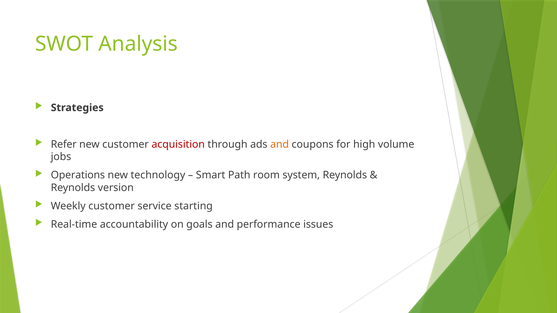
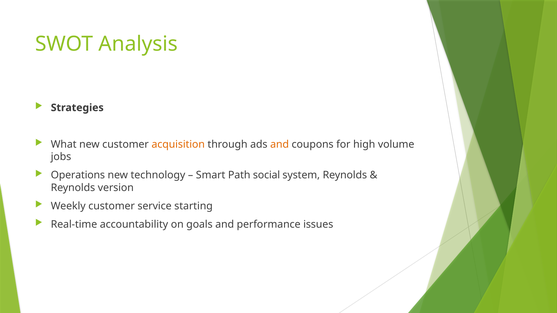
Refer: Refer -> What
acquisition colour: red -> orange
room: room -> social
